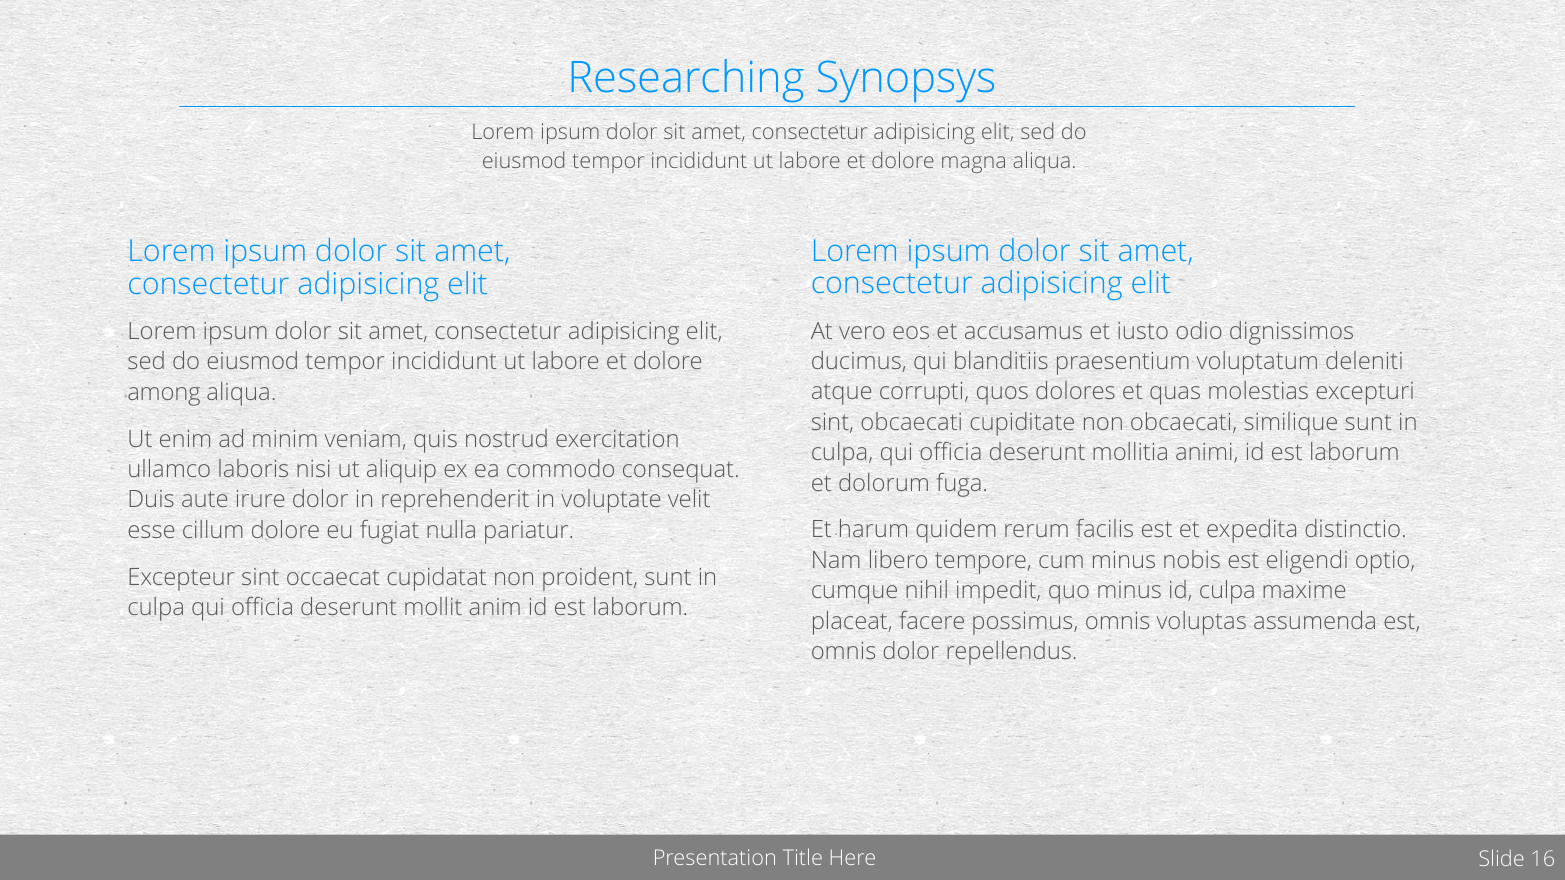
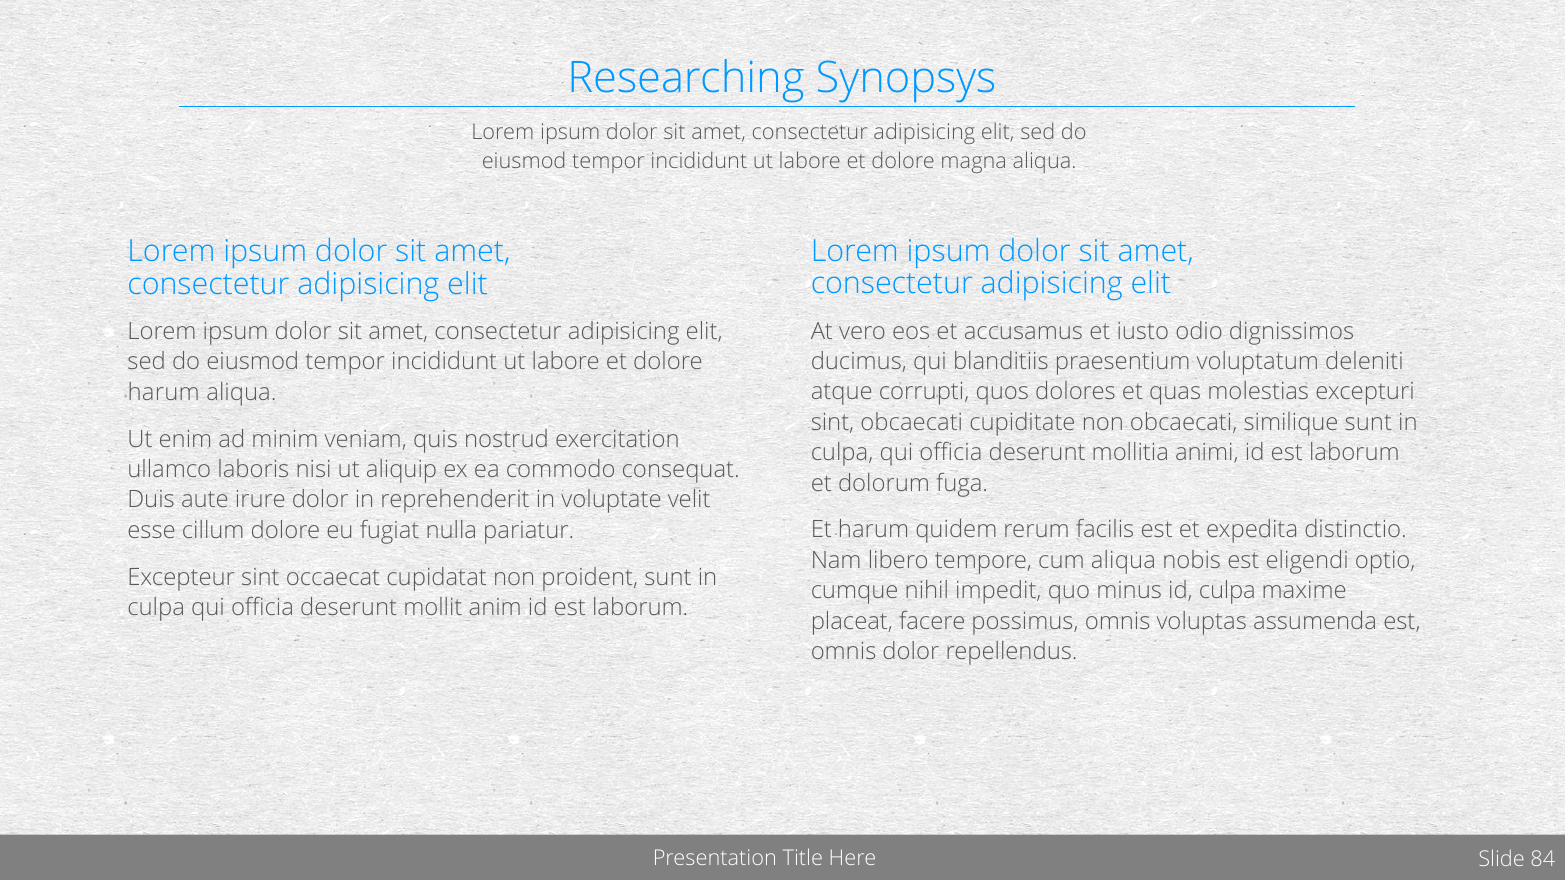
among at (164, 393): among -> harum
cum minus: minus -> aliqua
16: 16 -> 84
